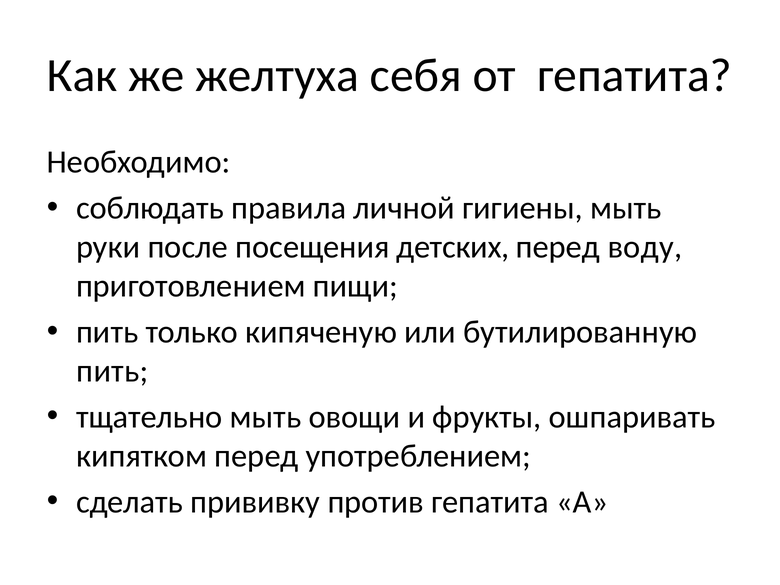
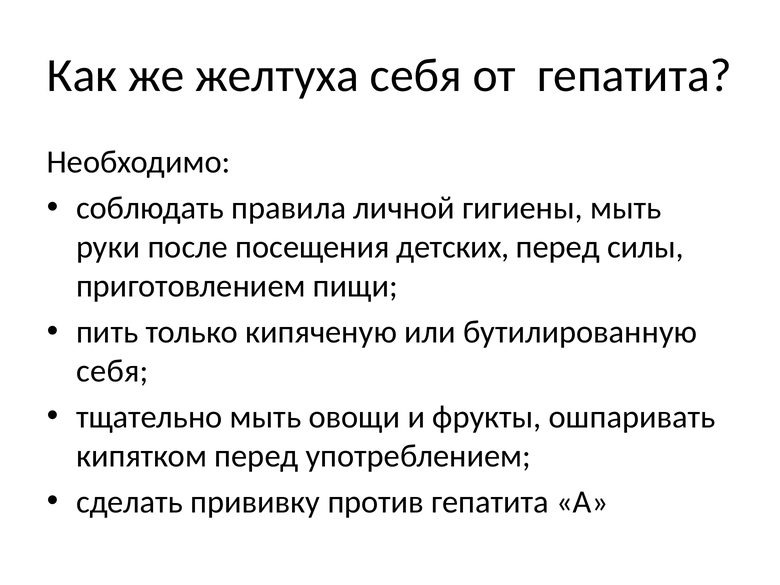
воду: воду -> силы
пить at (112, 371): пить -> себя
